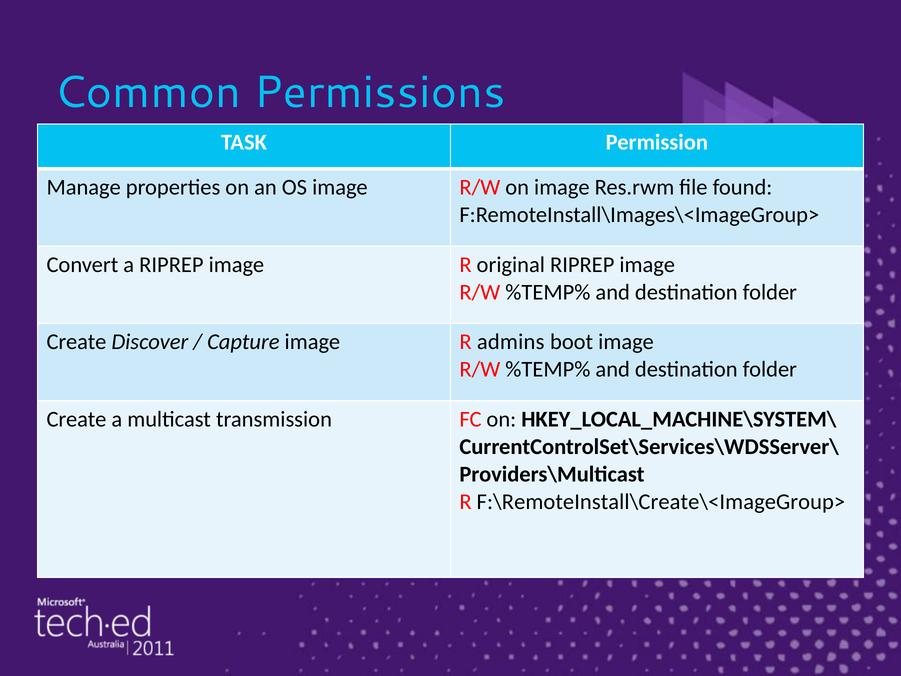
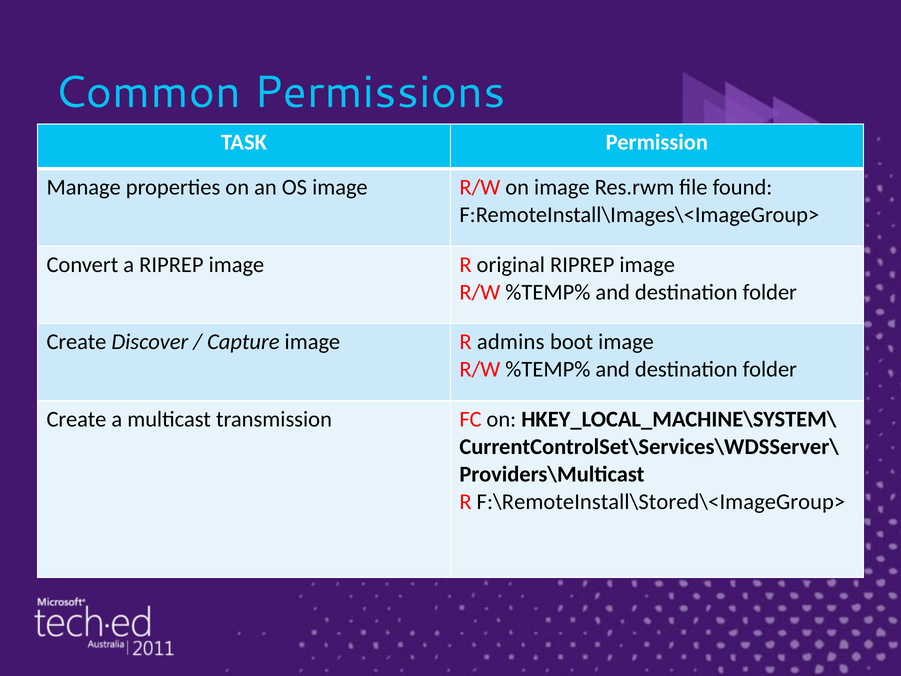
F:\RemoteInstall\Create\<ImageGroup>: F:\RemoteInstall\Create\<ImageGroup> -> F:\RemoteInstall\Stored\<ImageGroup>
